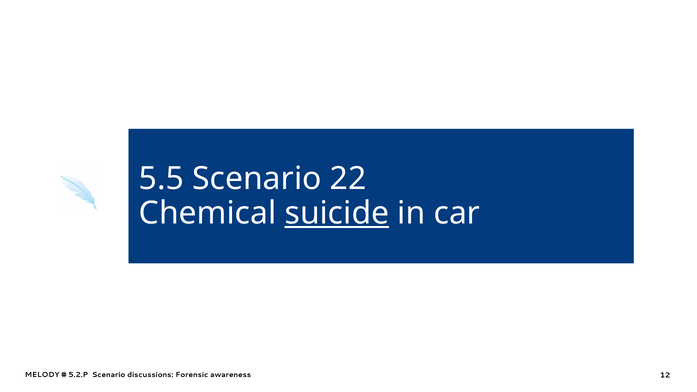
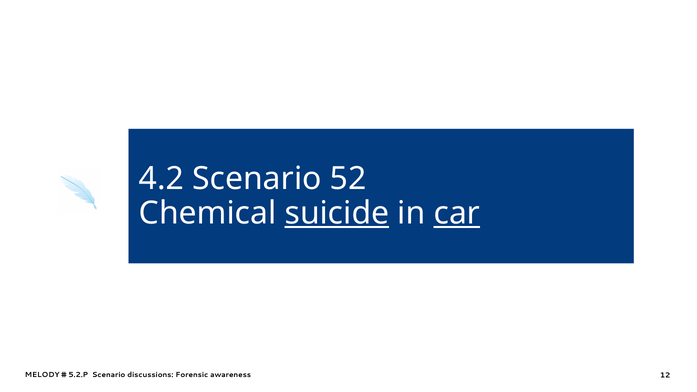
5.5: 5.5 -> 4.2
22: 22 -> 52
car underline: none -> present
